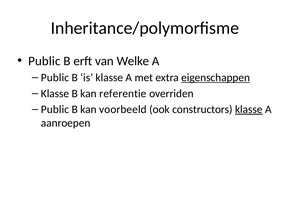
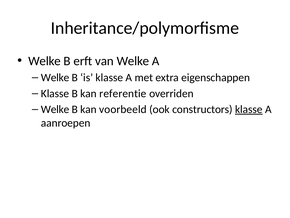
Public at (44, 61): Public -> Welke
Public at (55, 77): Public -> Welke
eigenschappen underline: present -> none
Public at (55, 109): Public -> Welke
